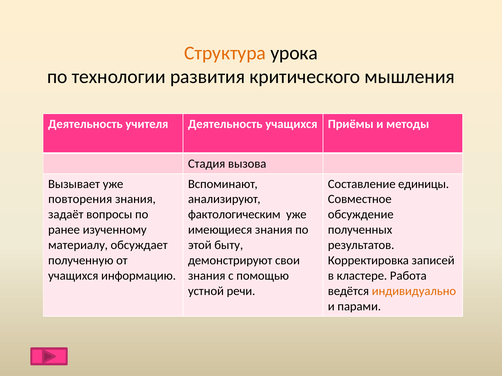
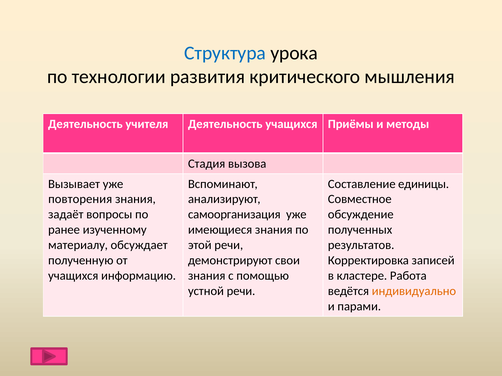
Структура colour: orange -> blue
фактологическим: фактологическим -> самоорганизация
этой быту: быту -> речи
